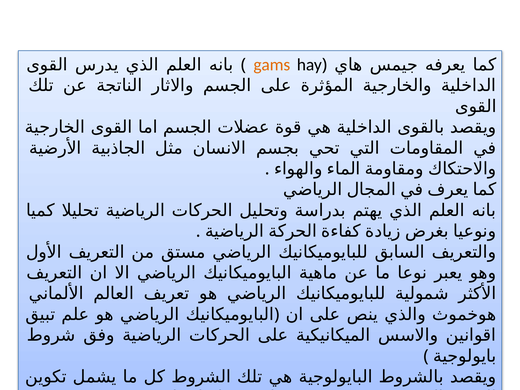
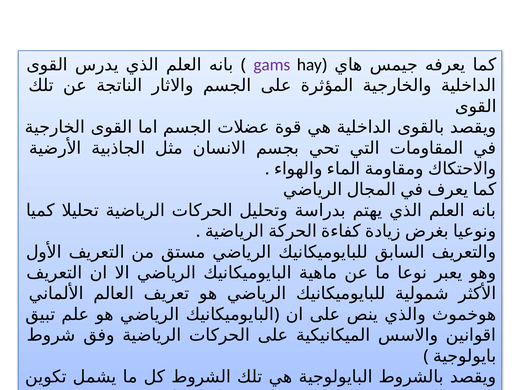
gams colour: orange -> purple
